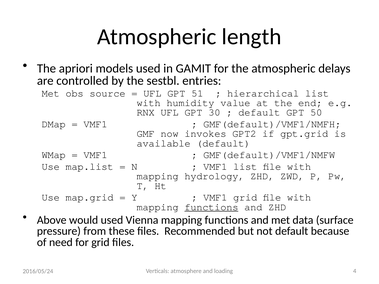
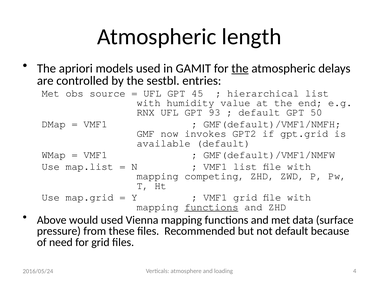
the at (240, 69) underline: none -> present
51: 51 -> 45
30: 30 -> 93
hydrology: hydrology -> competing
